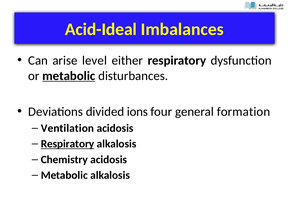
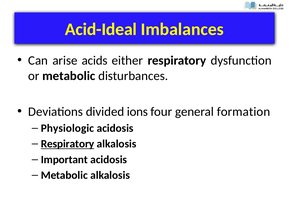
level: level -> acids
metabolic at (69, 76) underline: present -> none
Ventilation: Ventilation -> Physiologic
Chemistry: Chemistry -> Important
